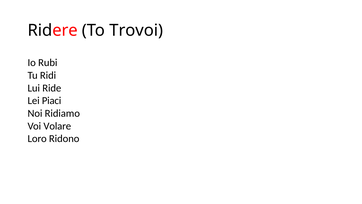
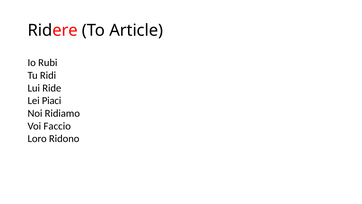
Trovoi: Trovoi -> Article
Volare: Volare -> Faccio
